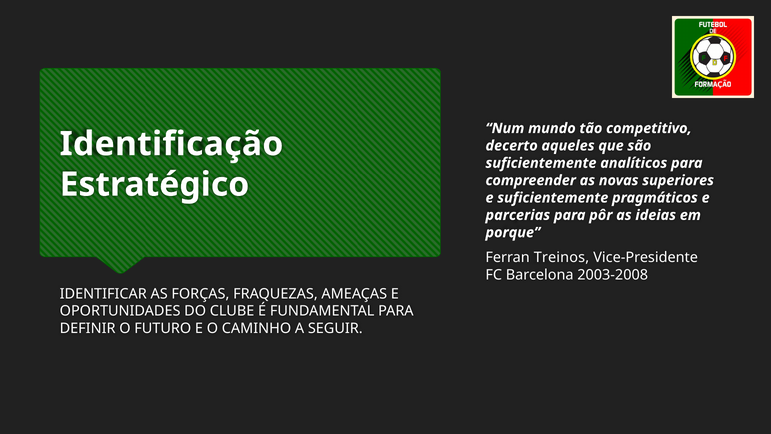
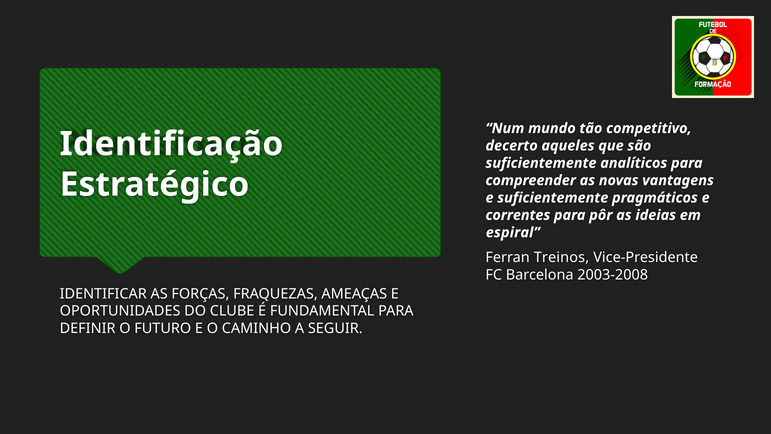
superiores: superiores -> vantagens
parcerias: parcerias -> correntes
porque: porque -> espiral
